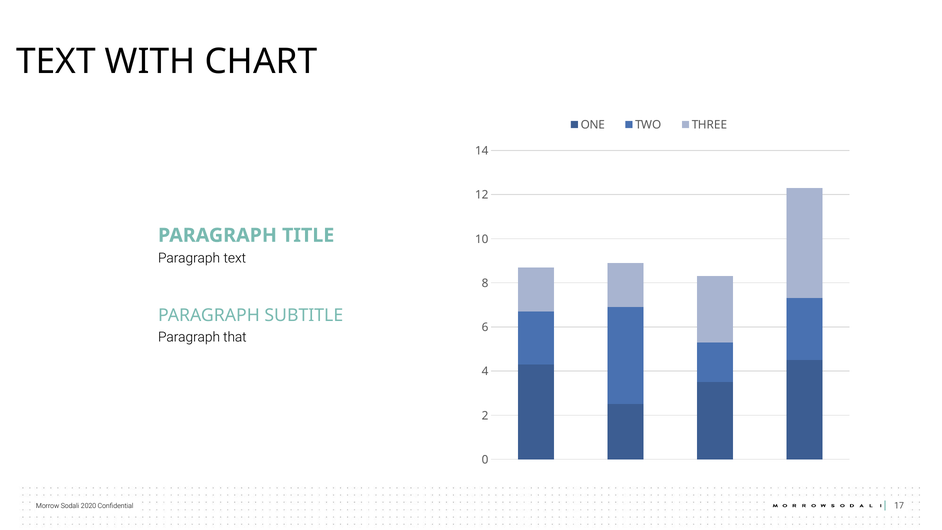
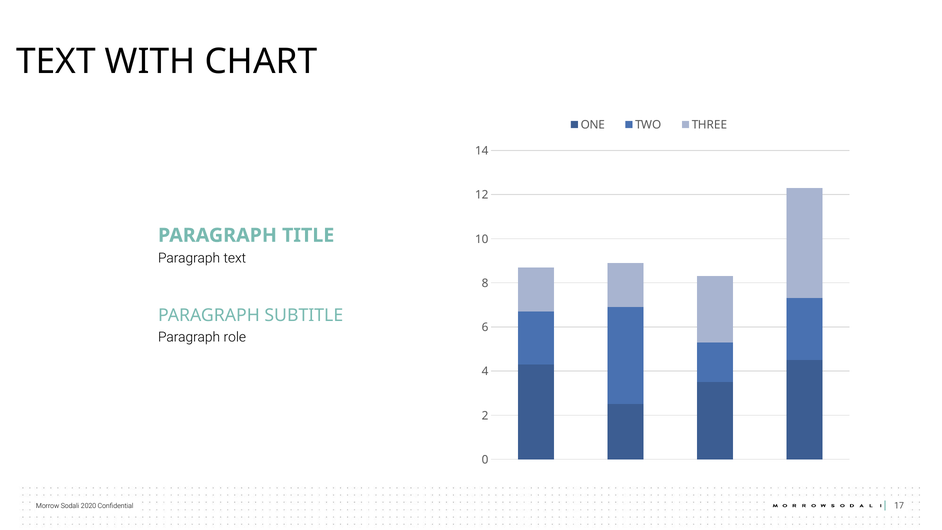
that: that -> role
